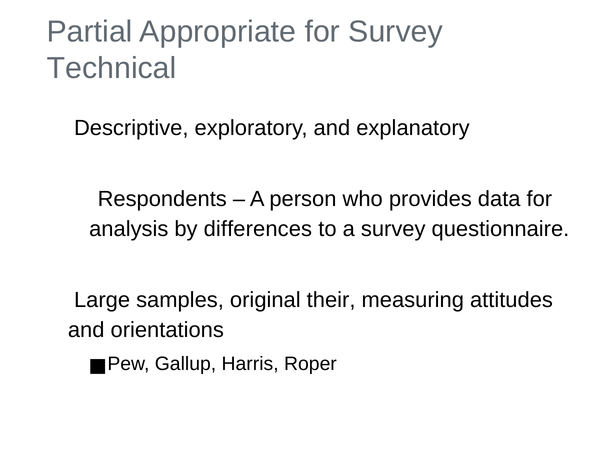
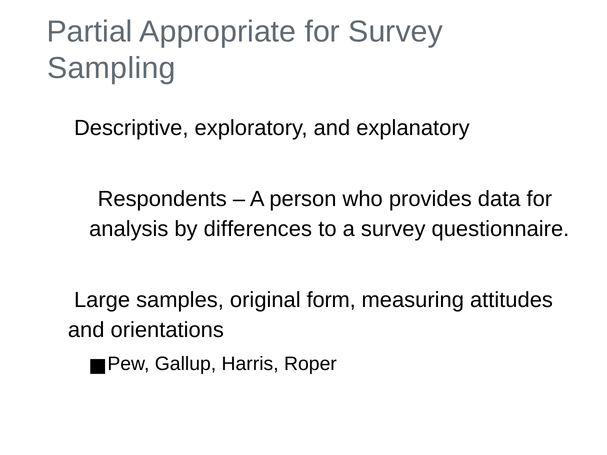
Technical: Technical -> Sampling
their: their -> form
